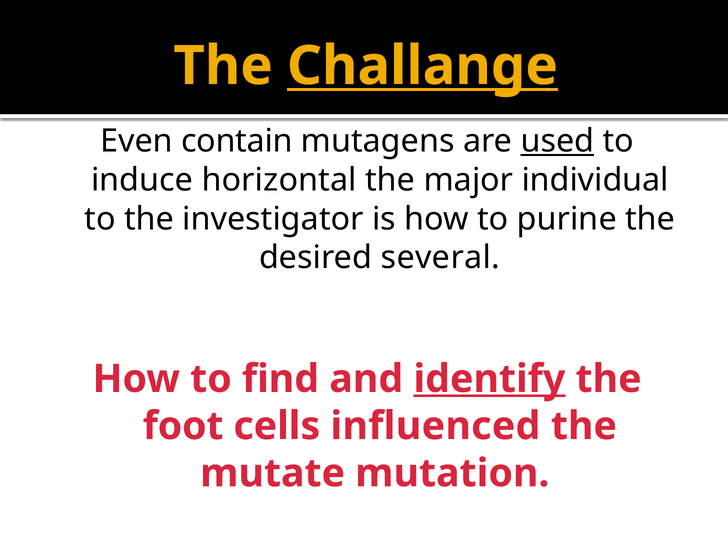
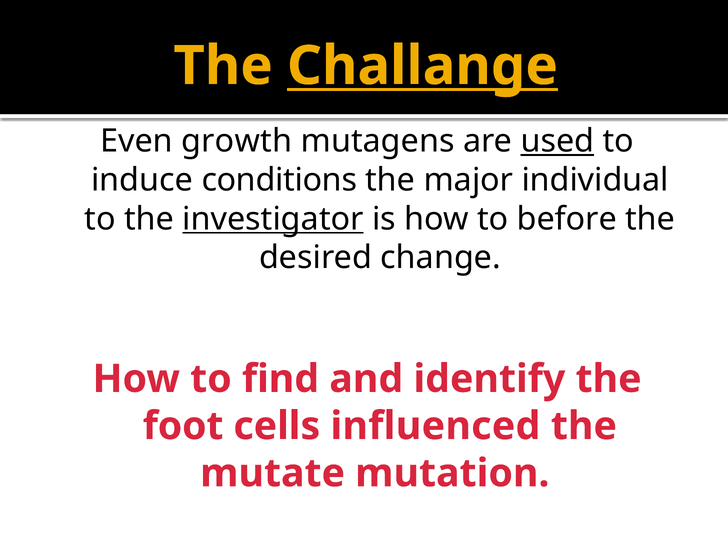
contain: contain -> growth
horizontal: horizontal -> conditions
investigator underline: none -> present
purine: purine -> before
several: several -> change
identify underline: present -> none
